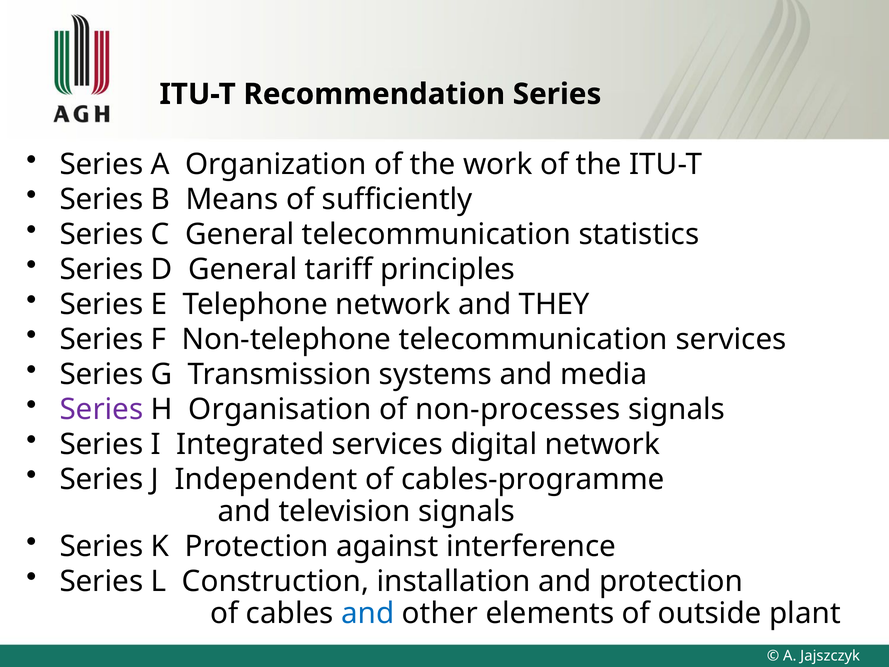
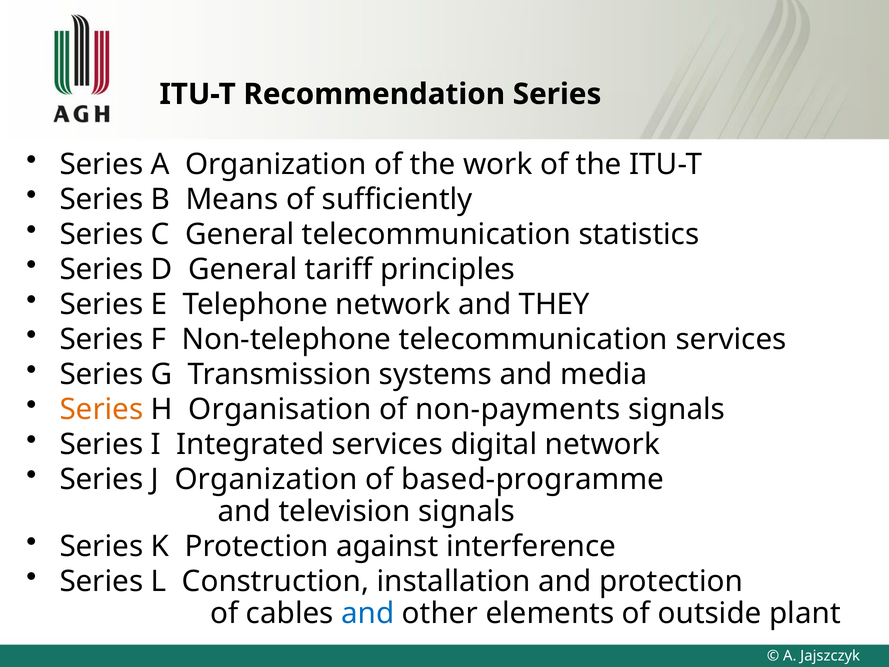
Series at (101, 409) colour: purple -> orange
non-processes: non-processes -> non-payments
J Independent: Independent -> Organization
cables-programme: cables-programme -> based-programme
